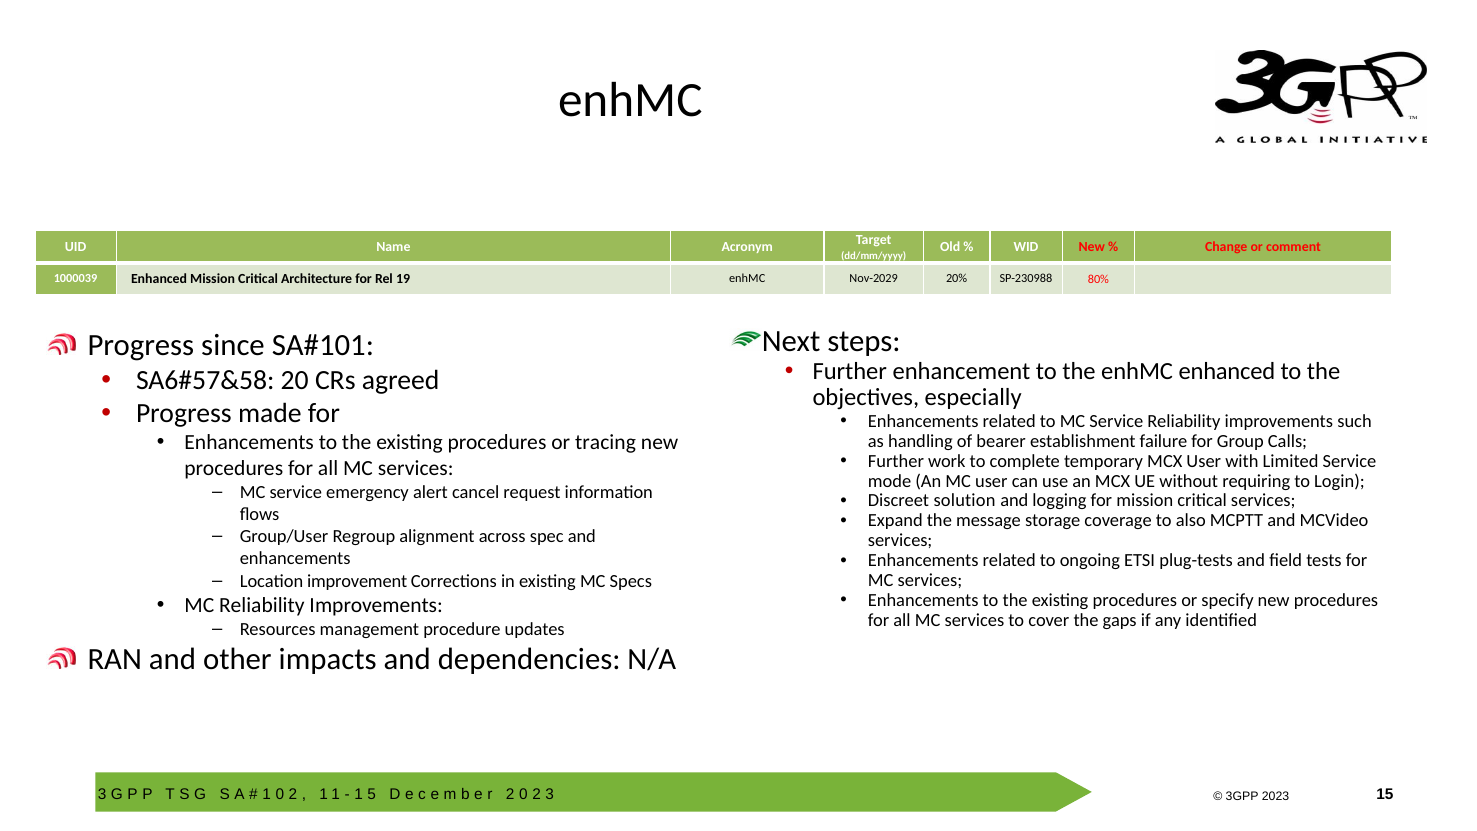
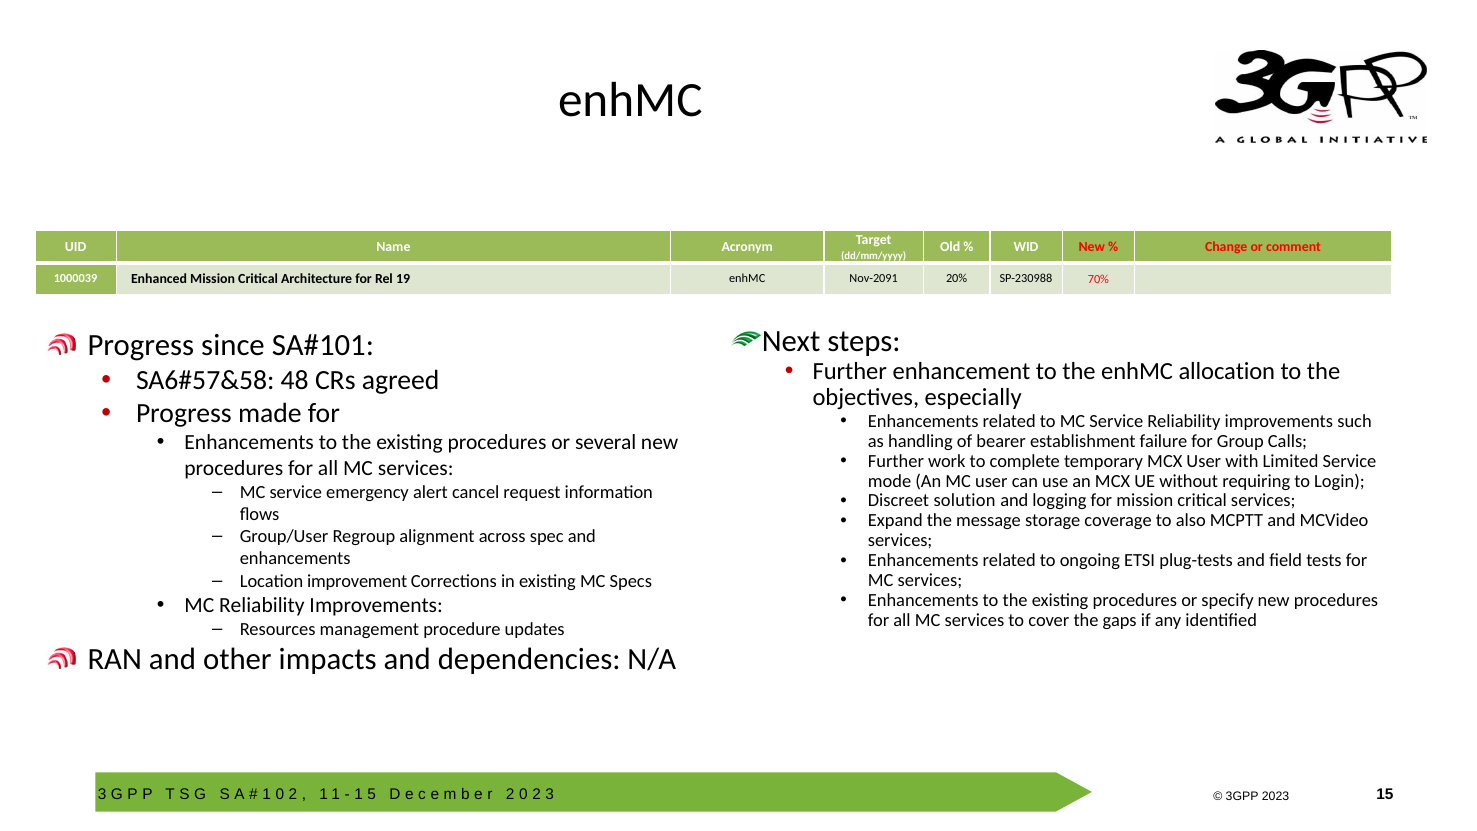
Nov-2029: Nov-2029 -> Nov-2091
80%: 80% -> 70%
enhMC enhanced: enhanced -> allocation
20: 20 -> 48
tracing: tracing -> several
